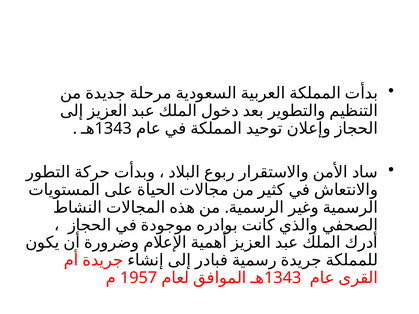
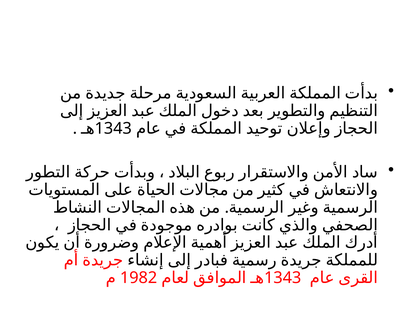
1957: 1957 -> 1982
